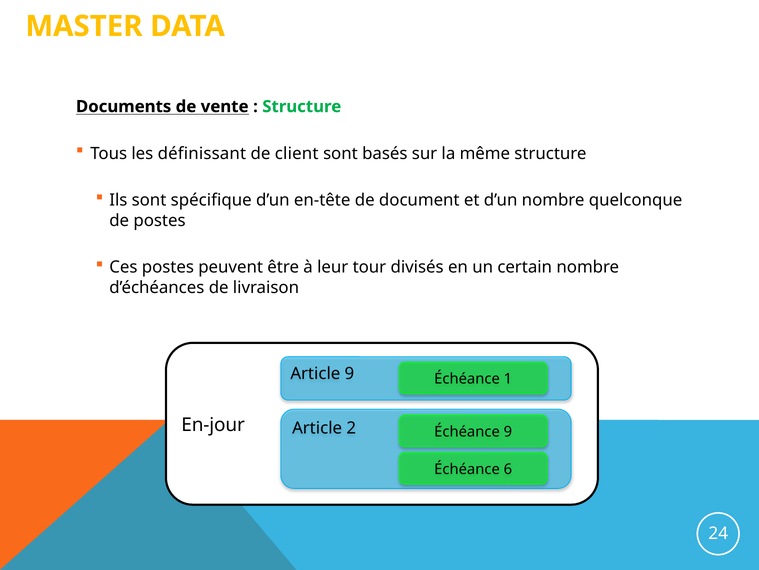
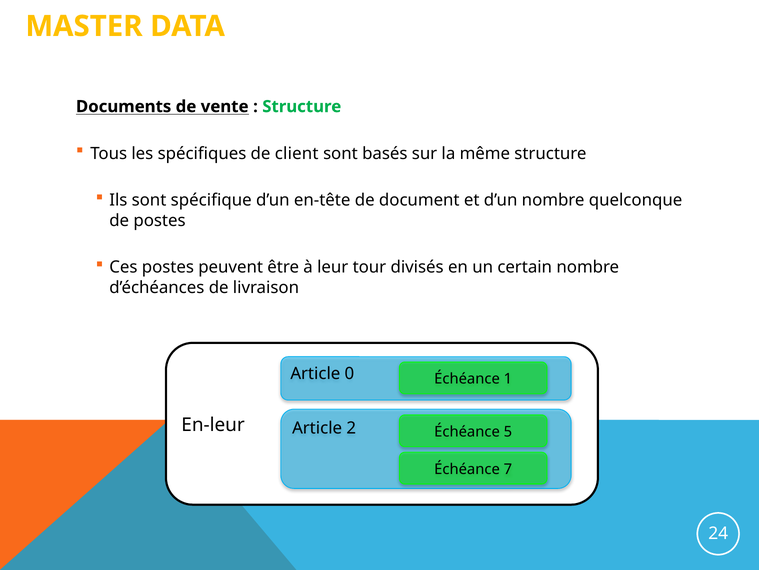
définissant: définissant -> spécifiques
Article 9: 9 -> 0
En-jour: En-jour -> En-leur
Échéance 9: 9 -> 5
6: 6 -> 7
